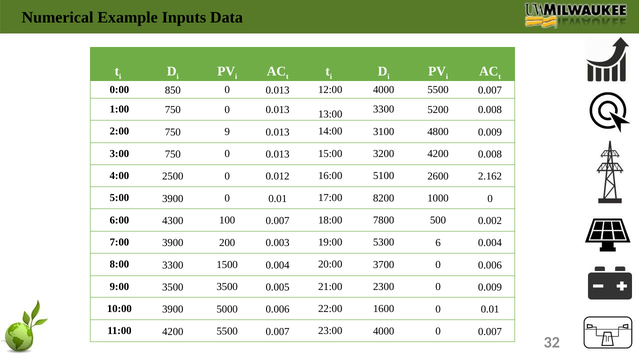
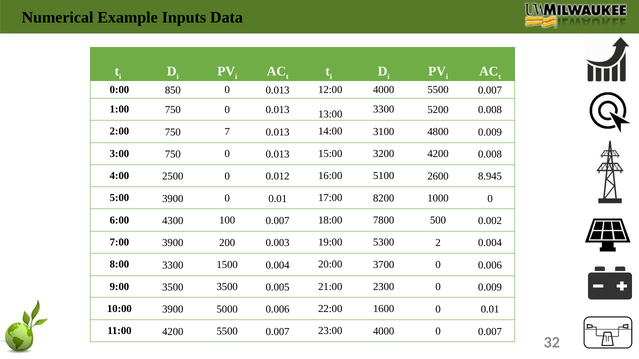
9: 9 -> 7
2.162: 2.162 -> 8.945
6: 6 -> 2
